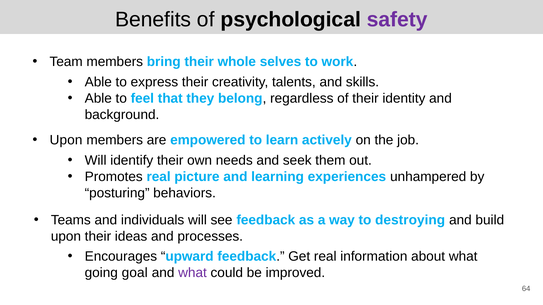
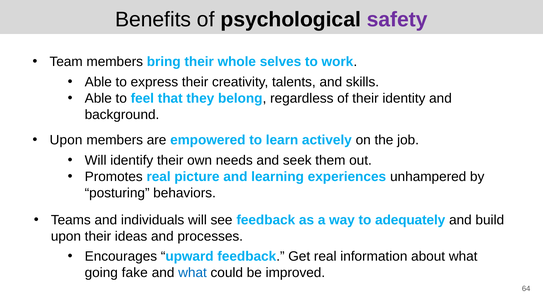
destroying: destroying -> adequately
goal: goal -> fake
what at (192, 273) colour: purple -> blue
